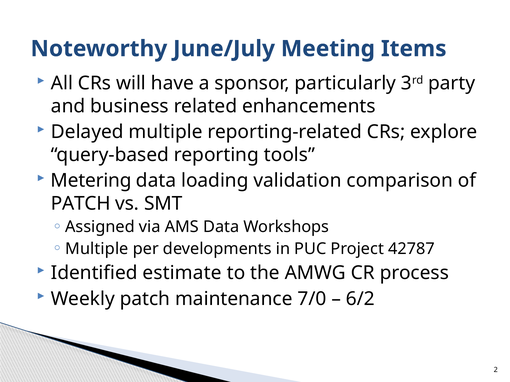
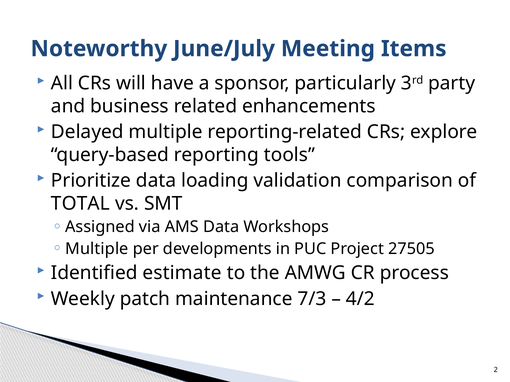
Metering: Metering -> Prioritize
PATCH at (81, 204): PATCH -> TOTAL
42787: 42787 -> 27505
7/0: 7/0 -> 7/3
6/2: 6/2 -> 4/2
